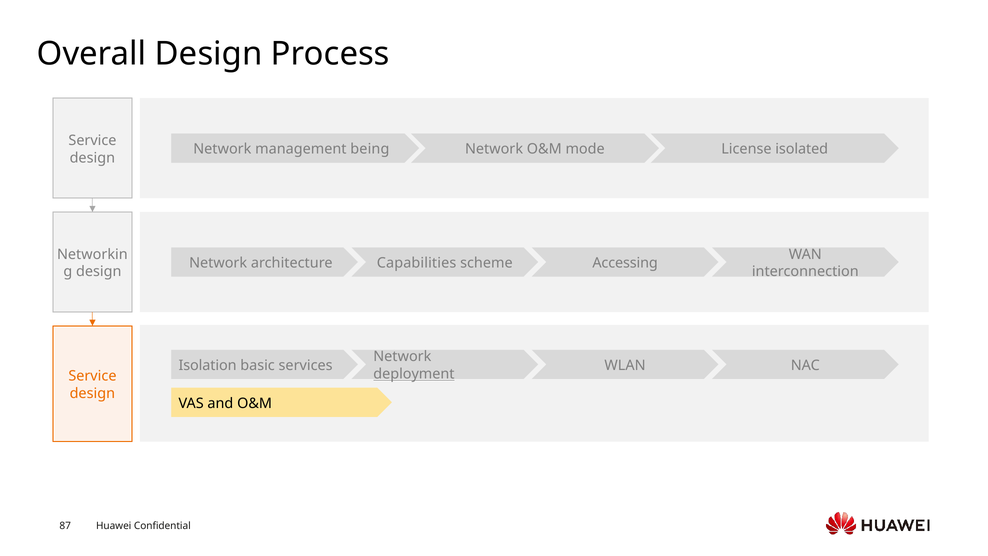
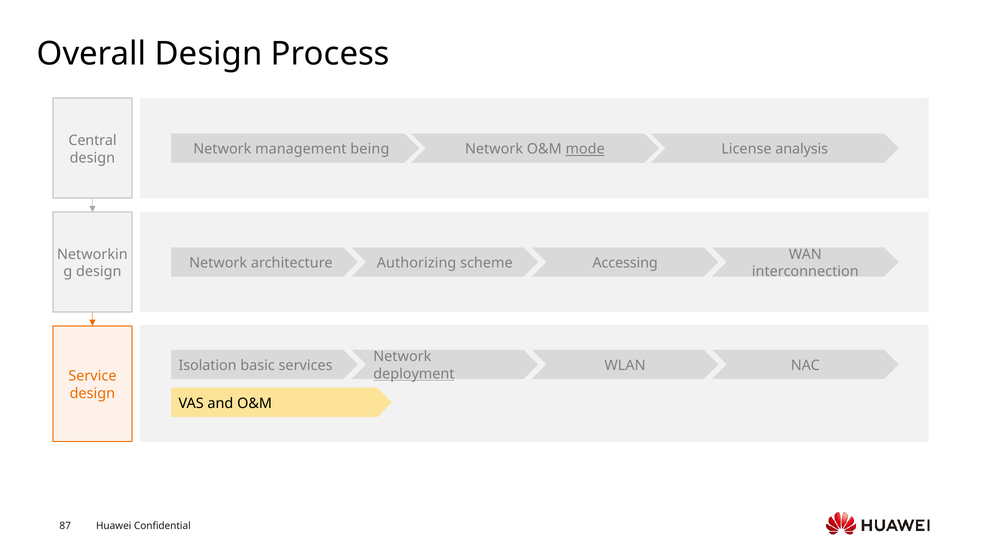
Service at (92, 140): Service -> Central
mode underline: none -> present
isolated: isolated -> analysis
Capabilities: Capabilities -> Authorizing
